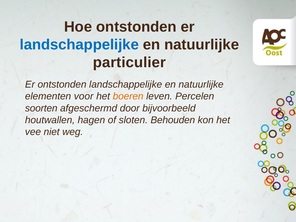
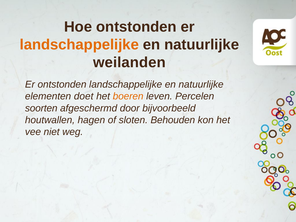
landschappelijke at (79, 45) colour: blue -> orange
particulier: particulier -> weilanden
voor: voor -> doet
